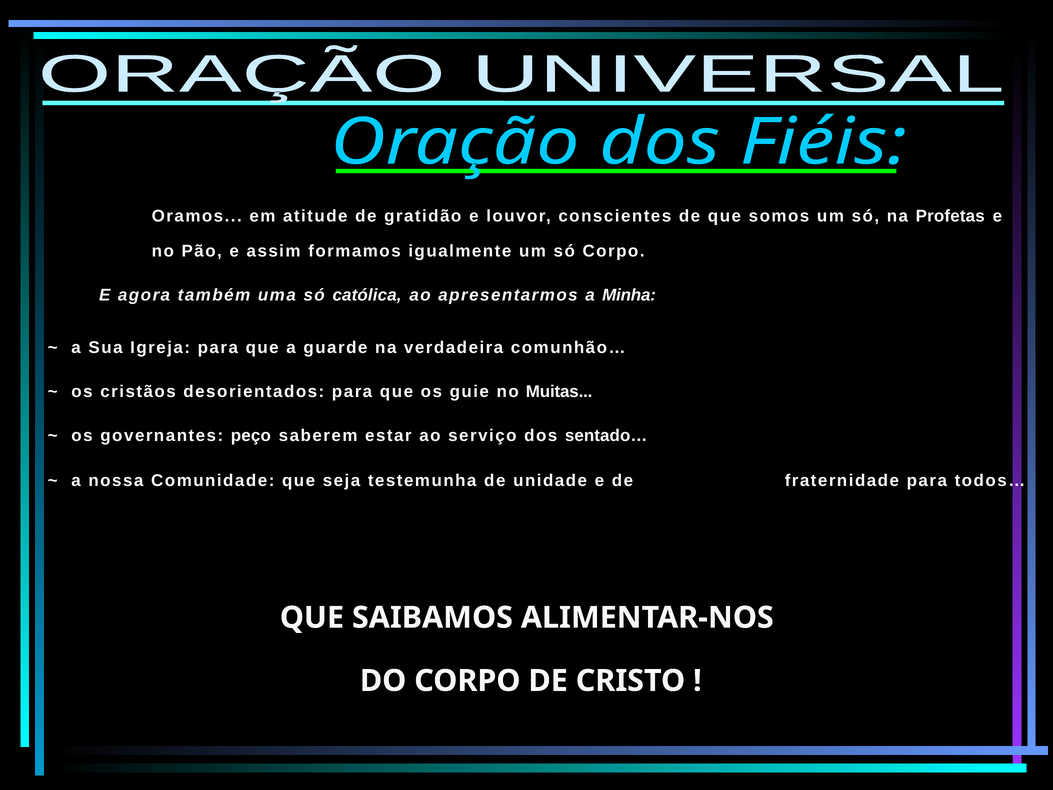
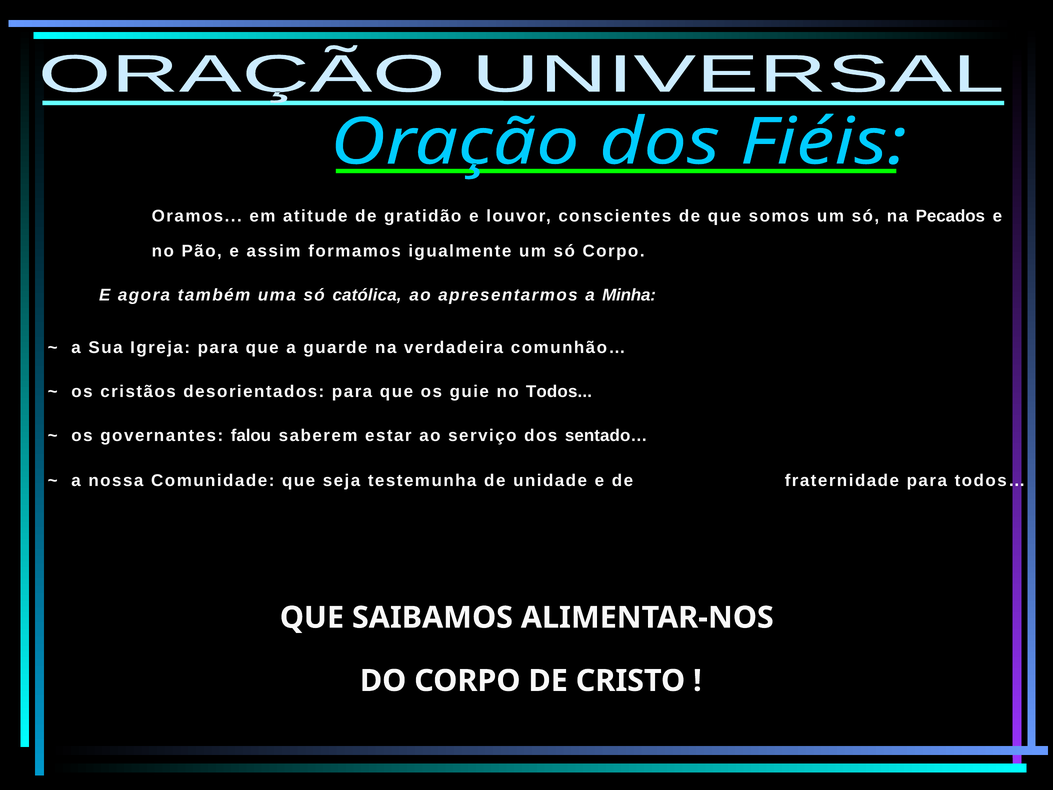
Profetas: Profetas -> Pecados
Muitas: Muitas -> Todos
peço: peço -> falou
